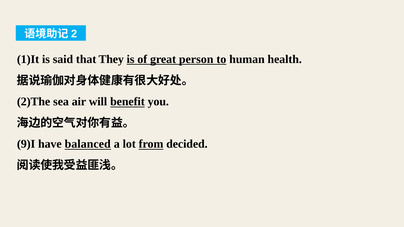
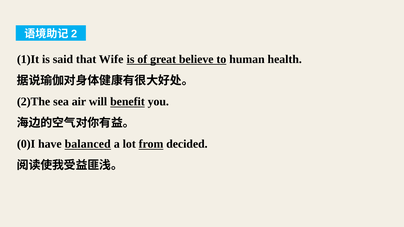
They: They -> Wife
person: person -> believe
9)I: 9)I -> 0)I
